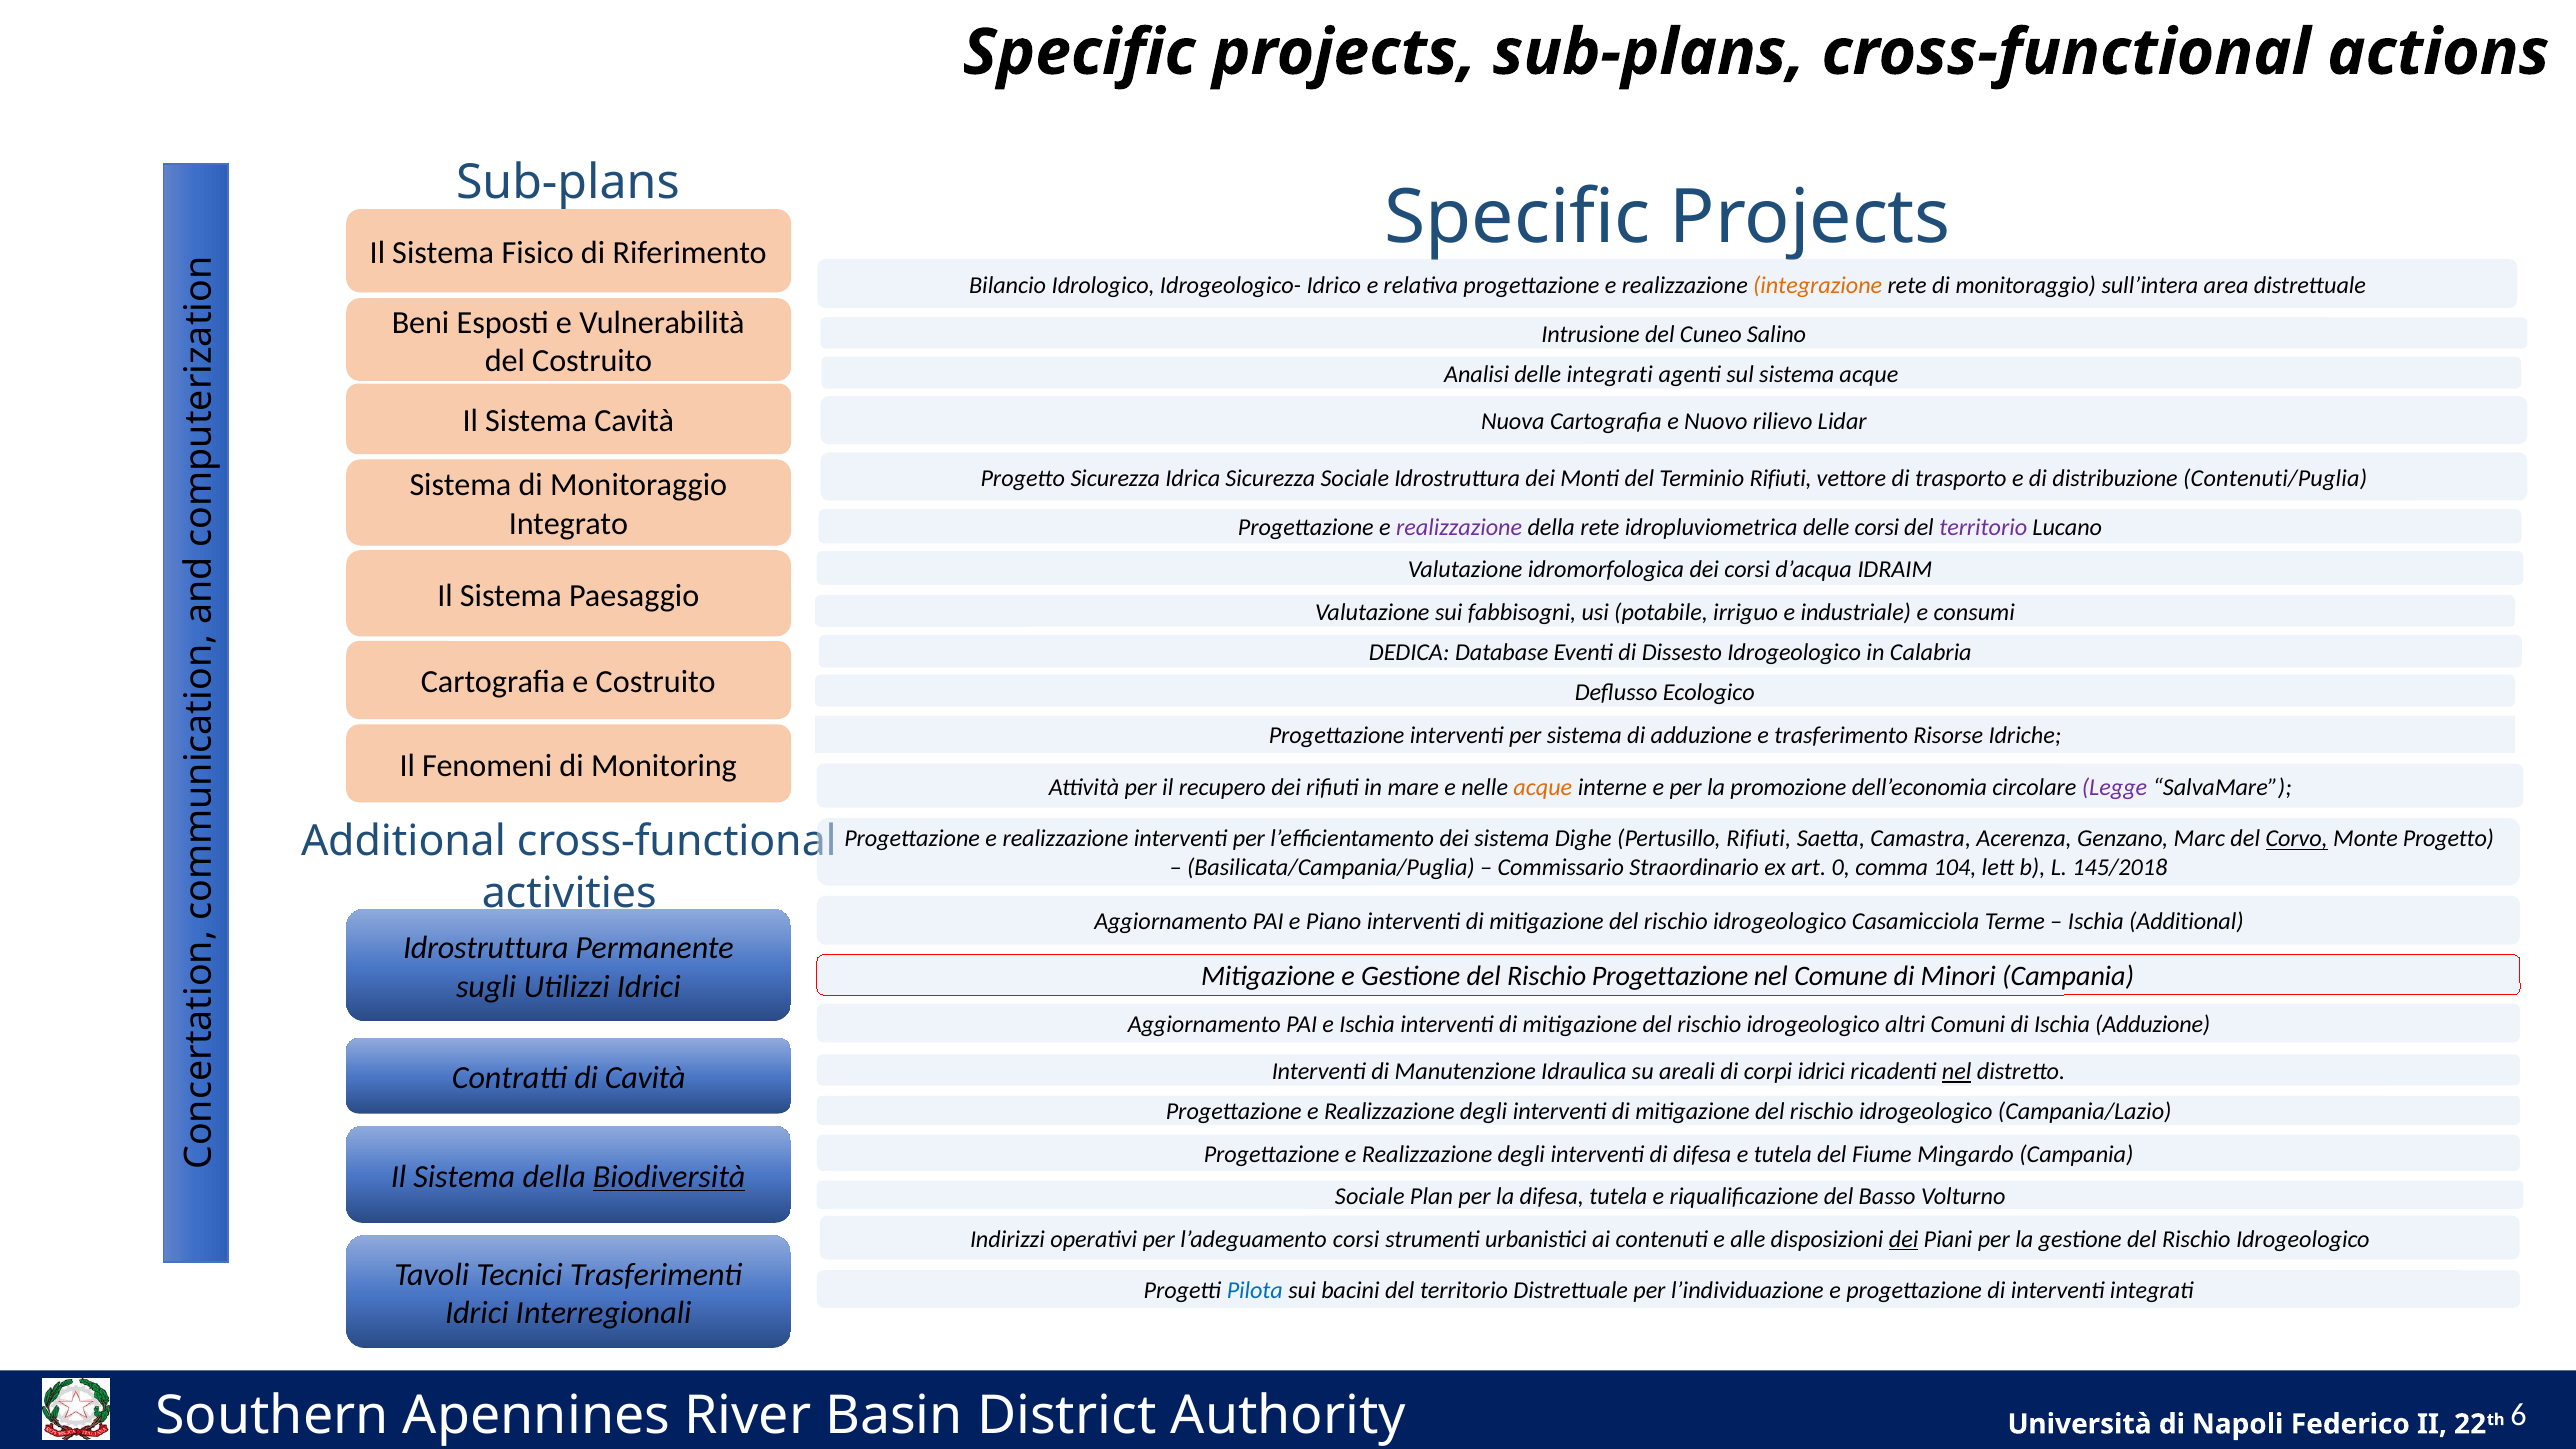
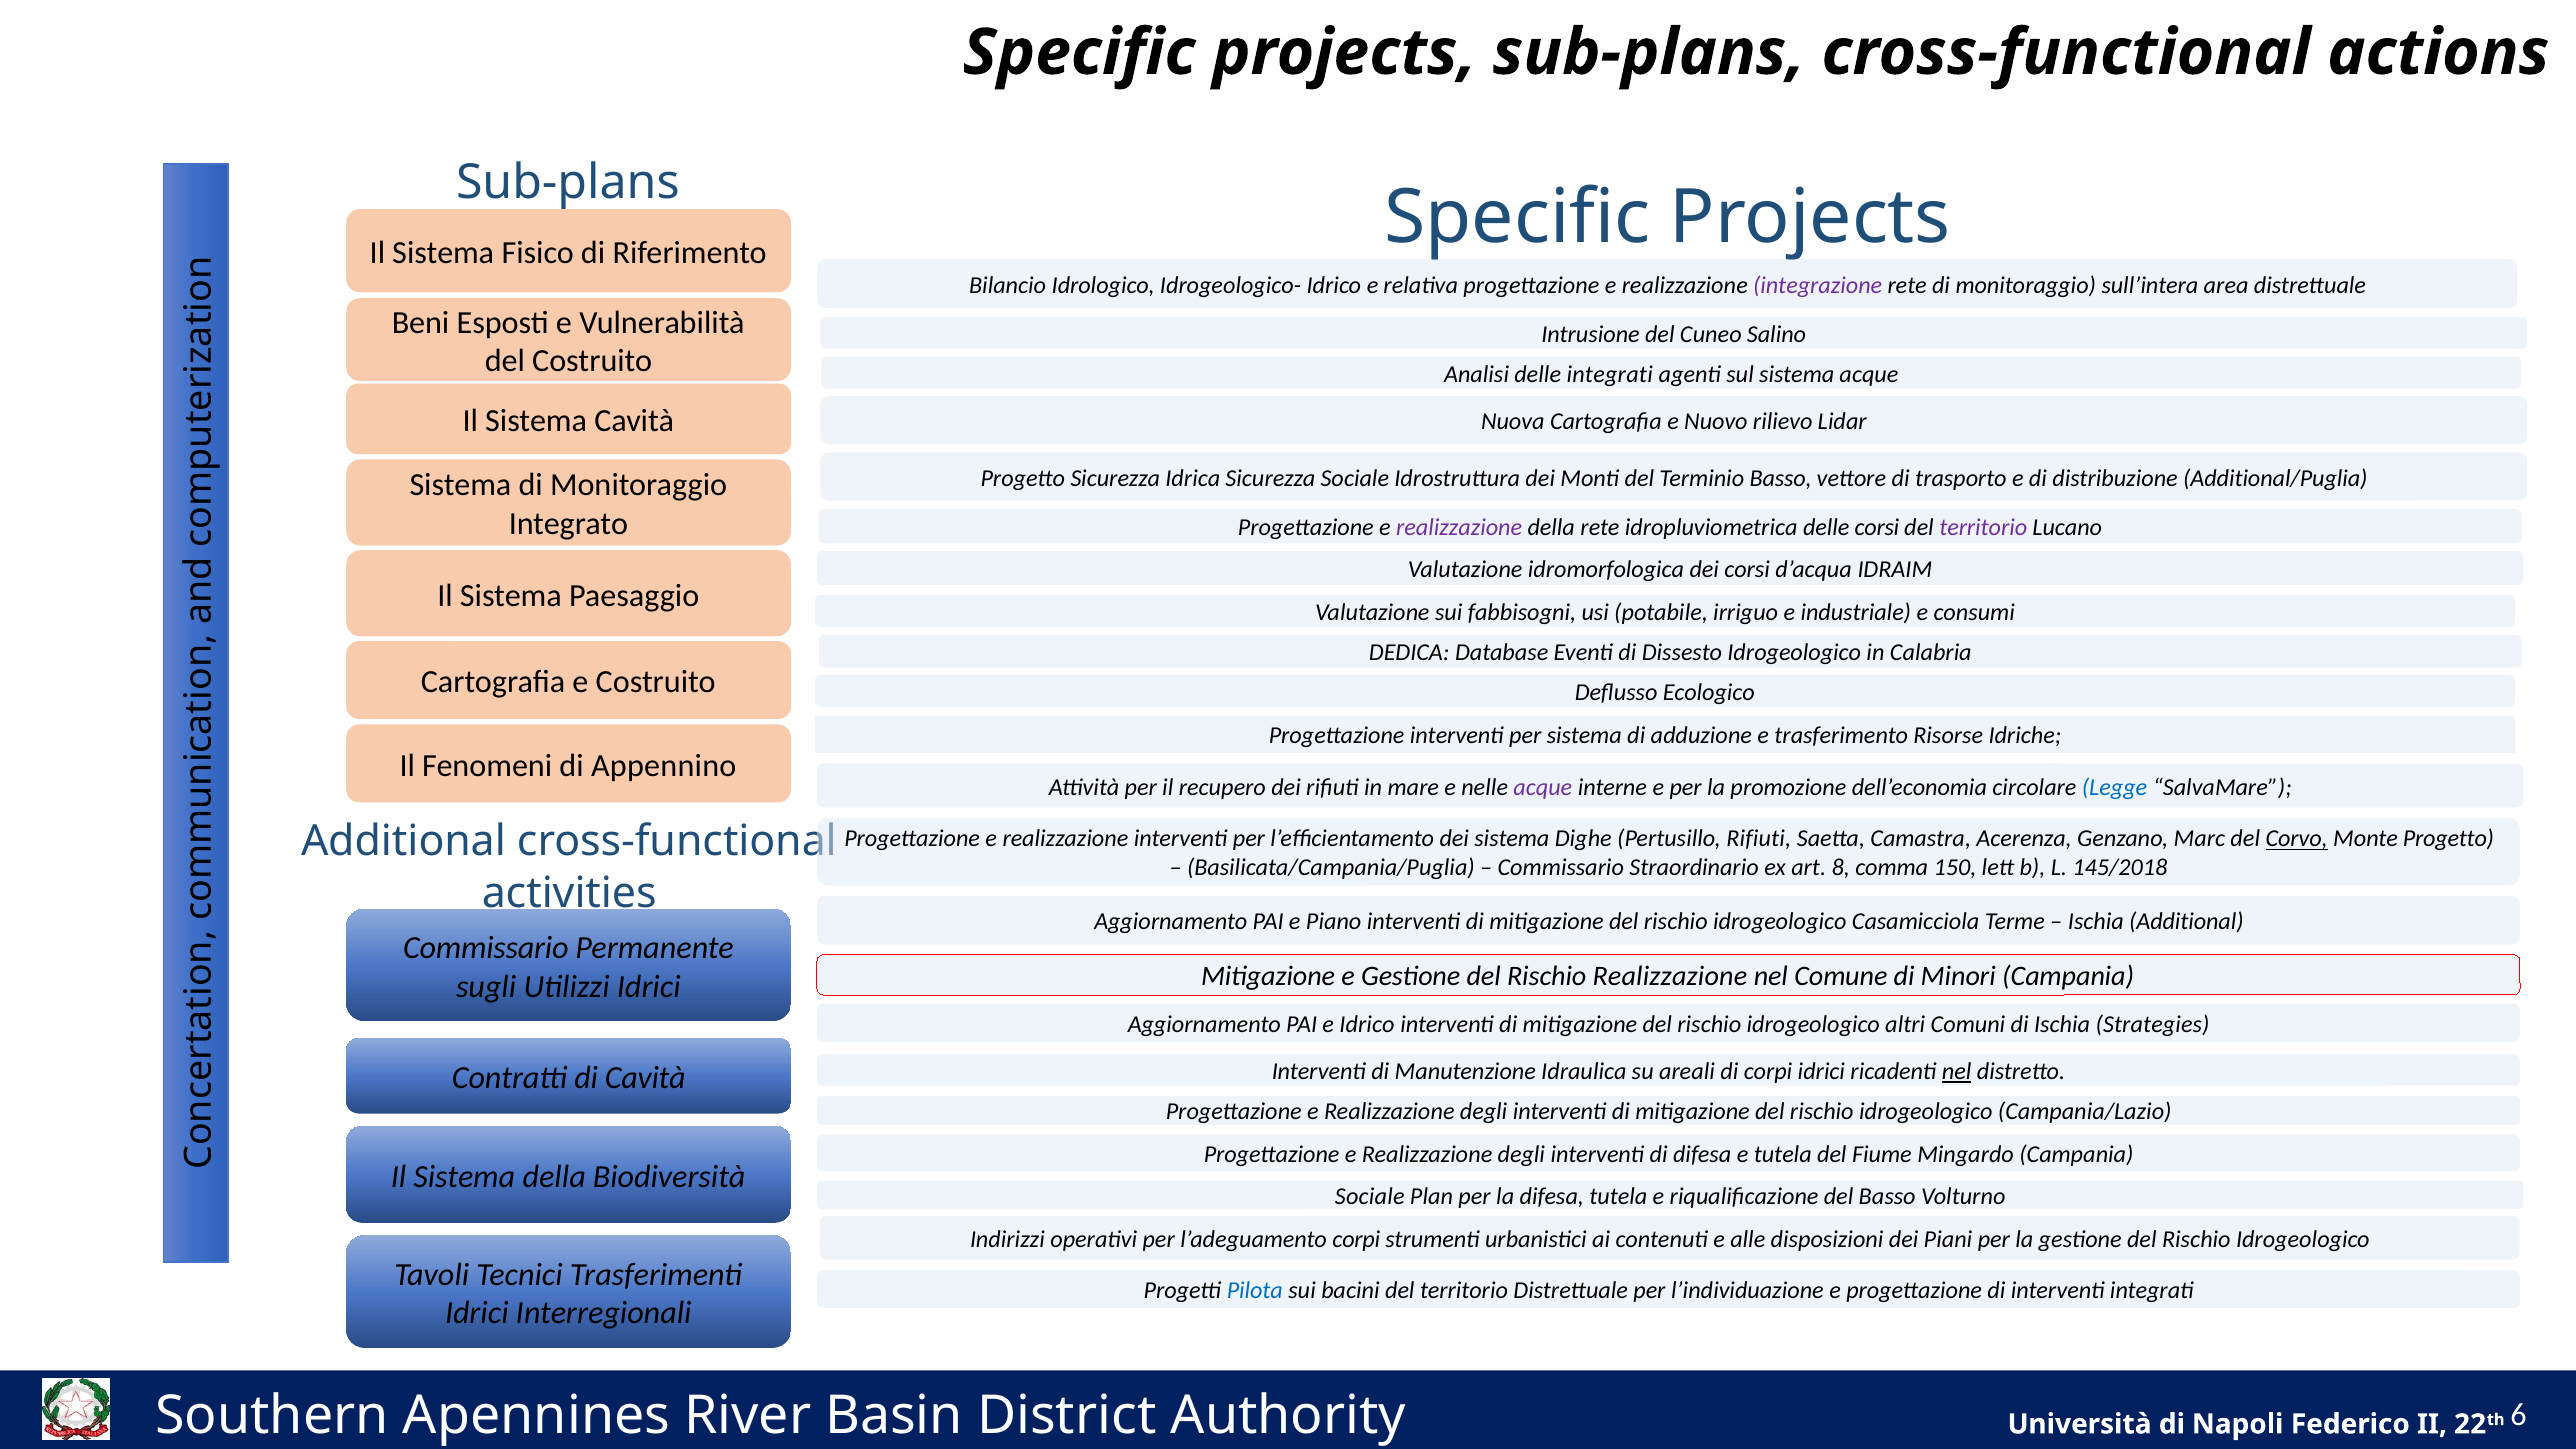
integrazione colour: orange -> purple
Terminio Rifiuti: Rifiuti -> Basso
Contenuti/Puglia: Contenuti/Puglia -> Additional/Puglia
Monitoring: Monitoring -> Appennino
acque at (1543, 787) colour: orange -> purple
Legge colour: purple -> blue
0: 0 -> 8
104: 104 -> 150
Idrostruttura at (486, 948): Idrostruttura -> Commissario
Rischio Progettazione: Progettazione -> Realizzazione
e Ischia: Ischia -> Idrico
Ischia Adduzione: Adduzione -> Strategies
Biodiversità underline: present -> none
l’adeguamento corsi: corsi -> corpi
dei at (1904, 1239) underline: present -> none
